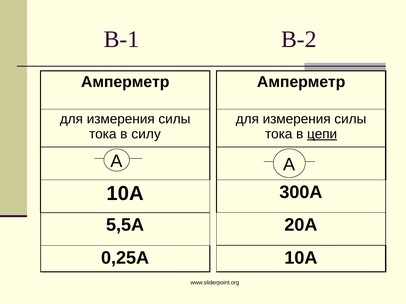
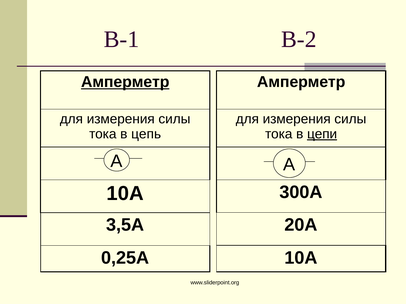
Амперметр at (125, 82) underline: none -> present
силу: силу -> цепь
5,5А: 5,5А -> 3,5А
